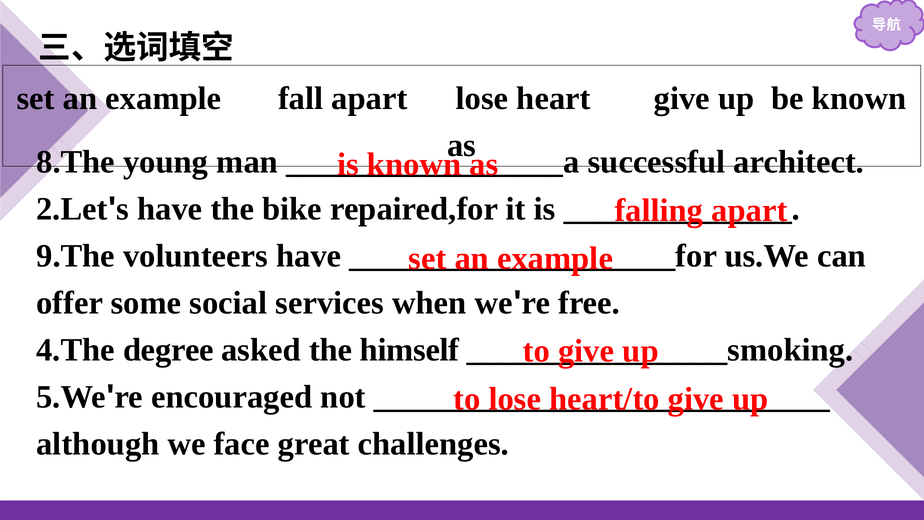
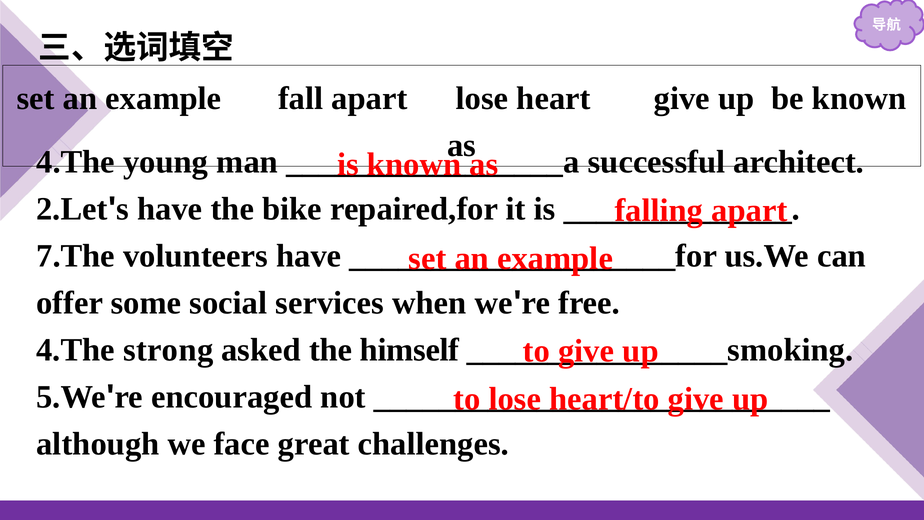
8.The at (76, 162): 8.The -> 4.The
9.The: 9.The -> 7.The
degree: degree -> strong
